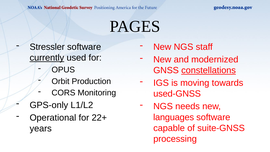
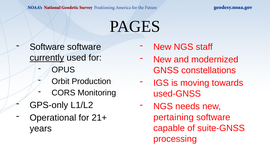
Stressler at (47, 47): Stressler -> Software
constellations underline: present -> none
22+: 22+ -> 21+
languages: languages -> pertaining
